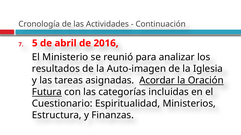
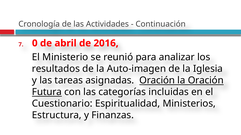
5: 5 -> 0
asignadas Acordar: Acordar -> Oración
